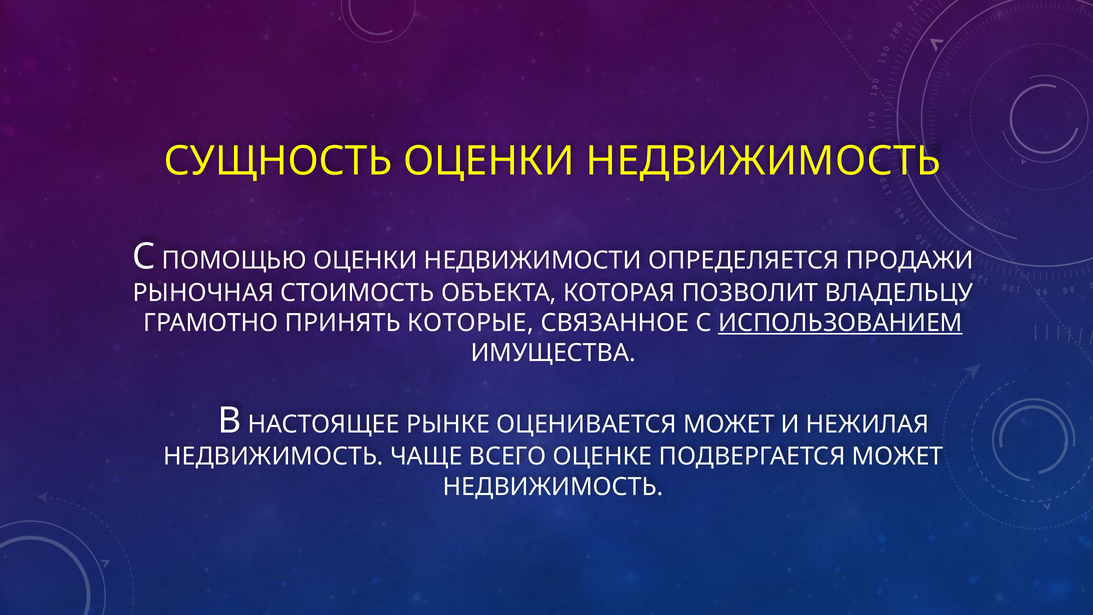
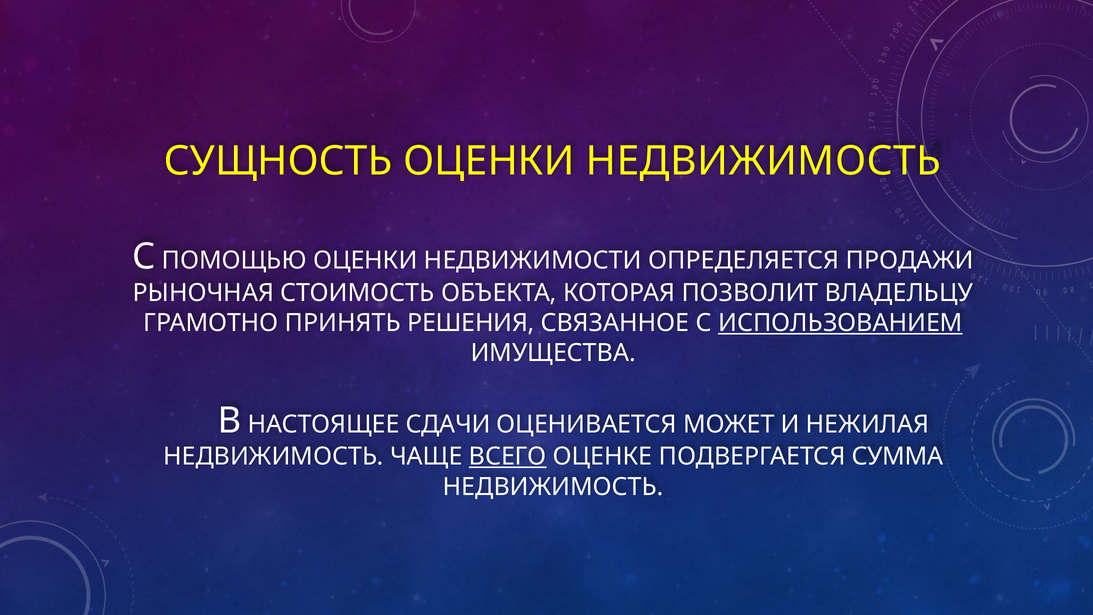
КОТОРЫЕ: КОТОРЫЕ -> РЕШЕНИЯ
РЫНКЕ: РЫНКЕ -> СДАЧИ
ВСЕГО underline: none -> present
ПОДВЕРГАЕТСЯ МОЖЕТ: МОЖЕТ -> СУММА
